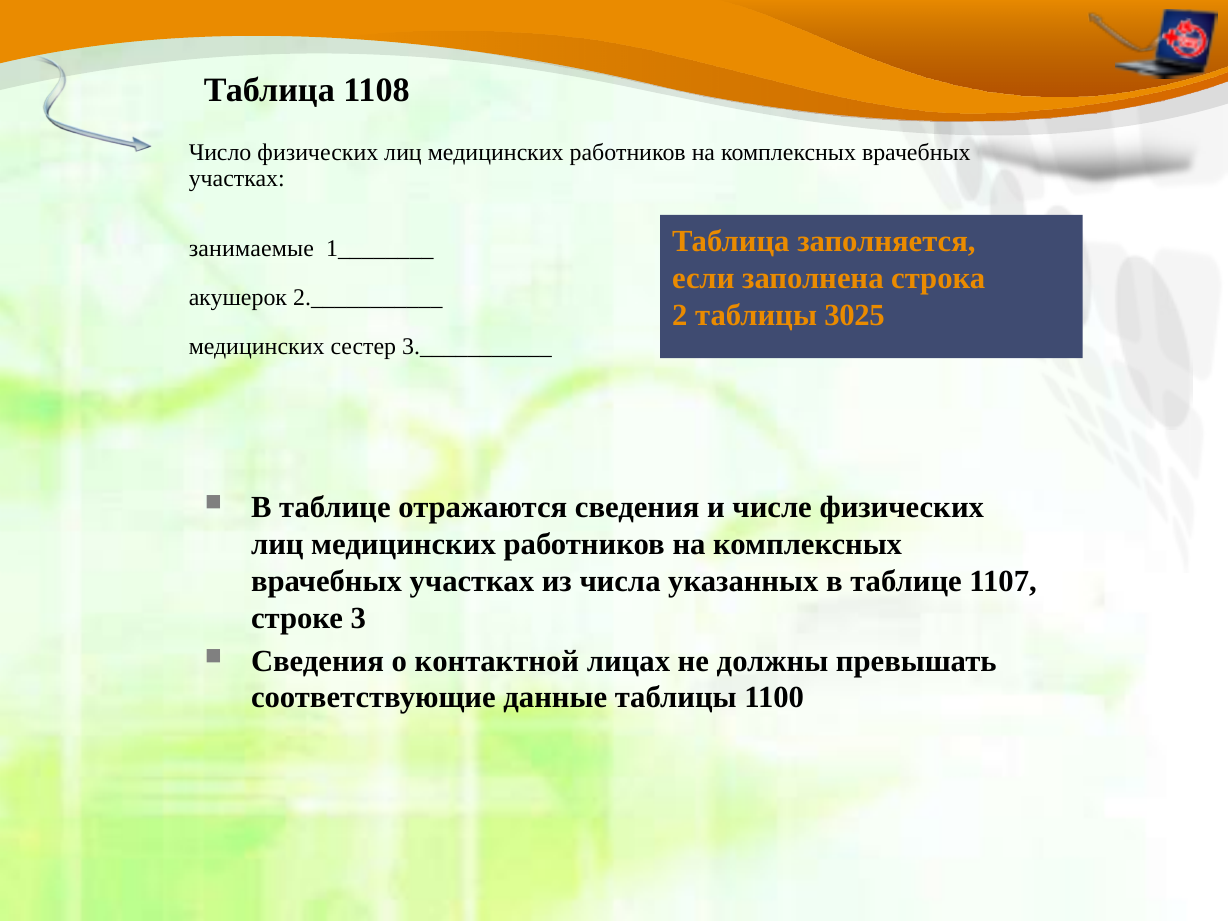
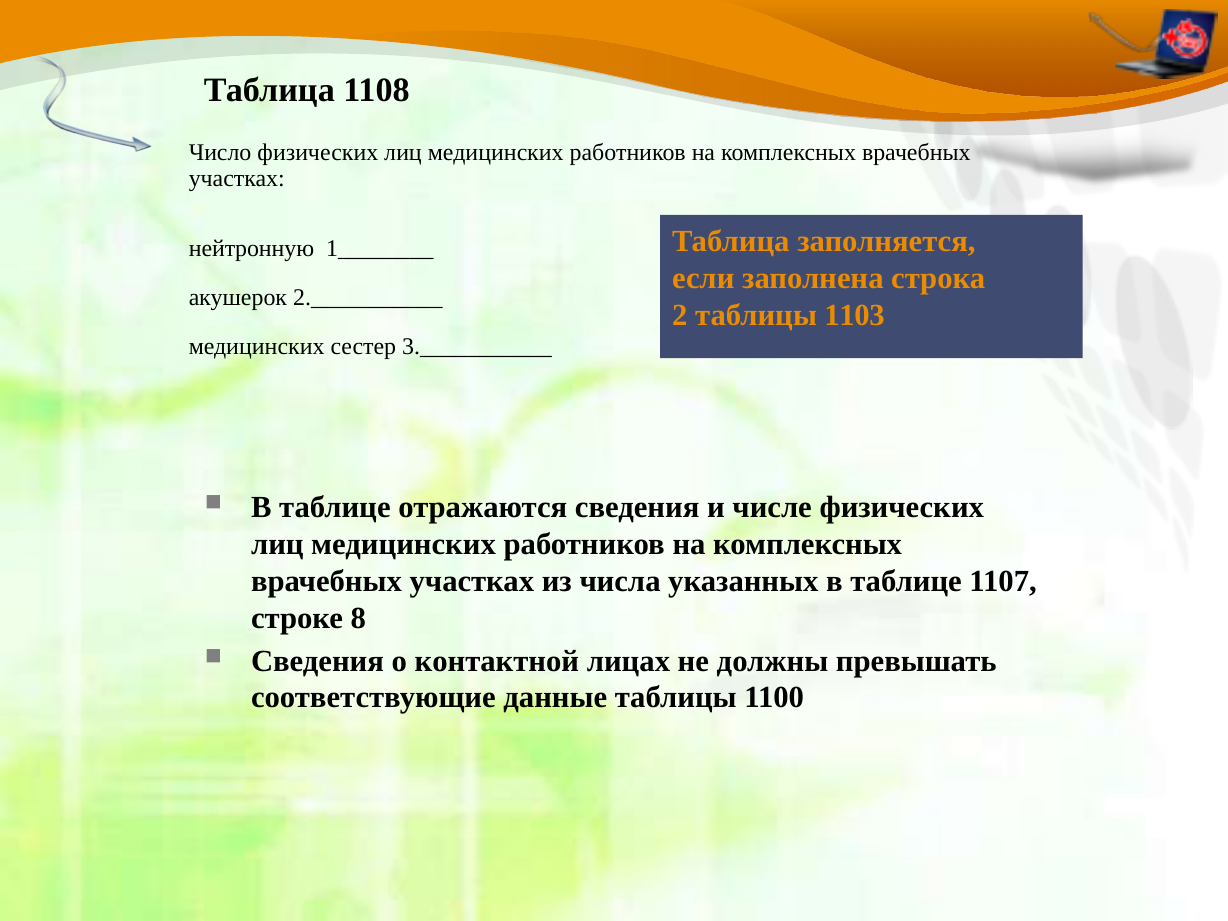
занимаемые: занимаемые -> нейтронную
3025: 3025 -> 1103
3: 3 -> 8
